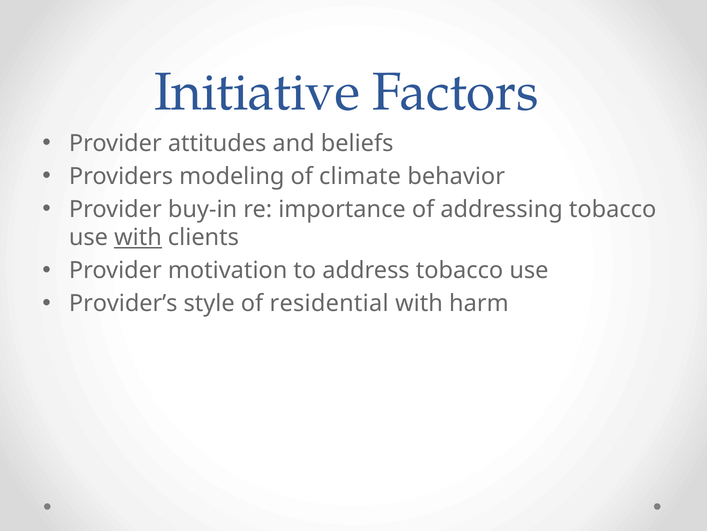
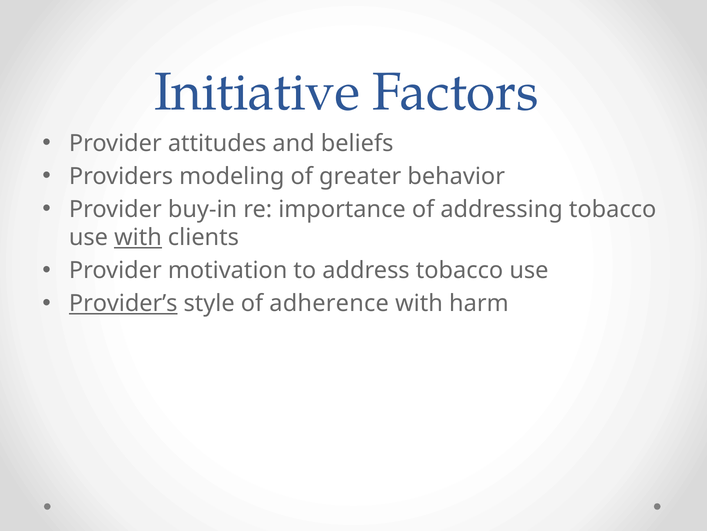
climate: climate -> greater
Provider’s underline: none -> present
residential: residential -> adherence
